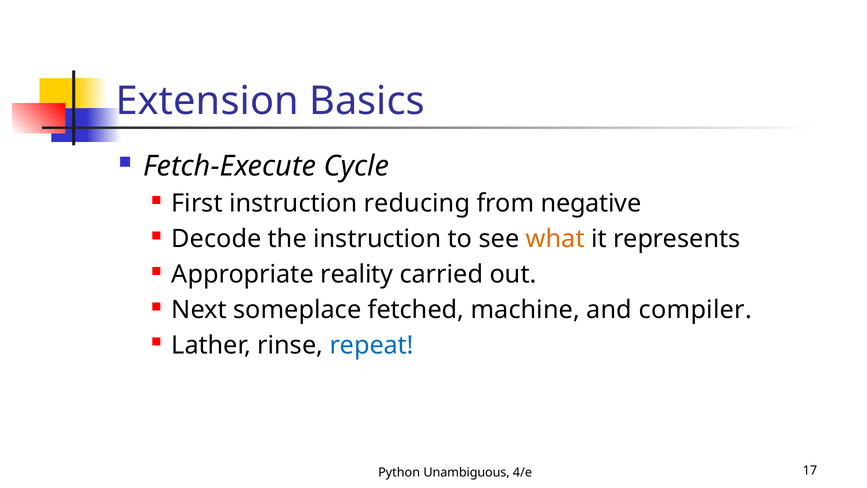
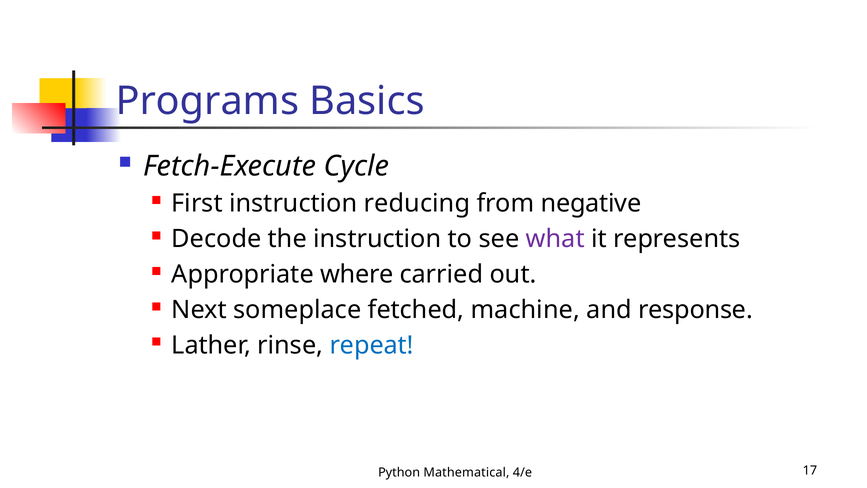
Extension: Extension -> Programs
what colour: orange -> purple
reality: reality -> where
compiler: compiler -> response
Unambiguous: Unambiguous -> Mathematical
